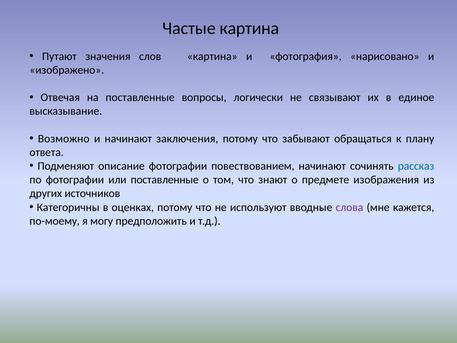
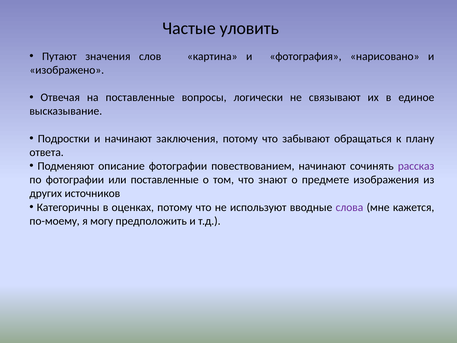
Частые картина: картина -> уловить
Возможно: Возможно -> Подростки
рассказ colour: blue -> purple
